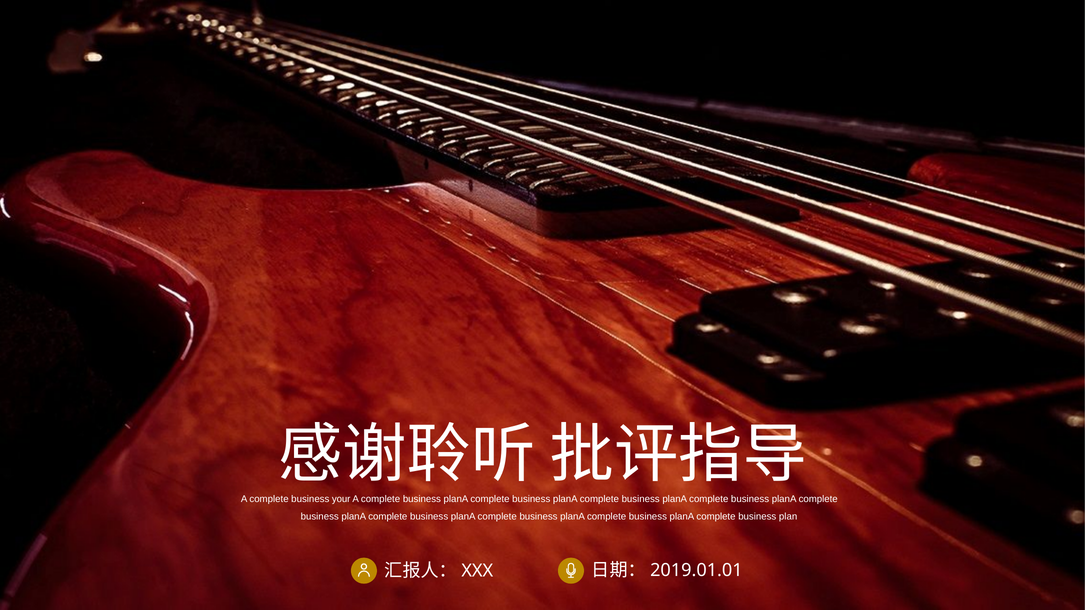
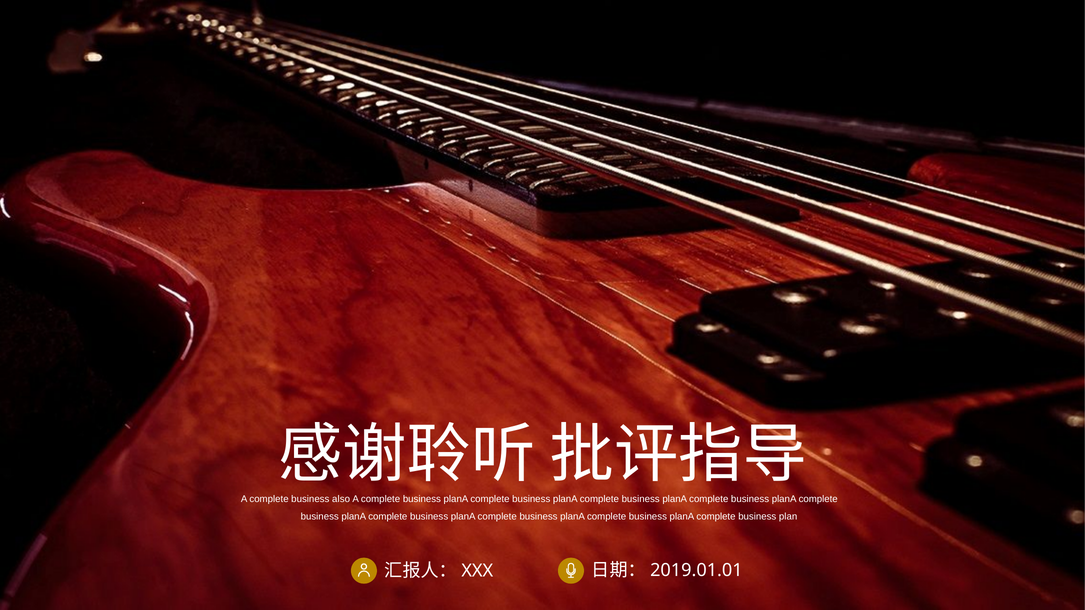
your: your -> also
